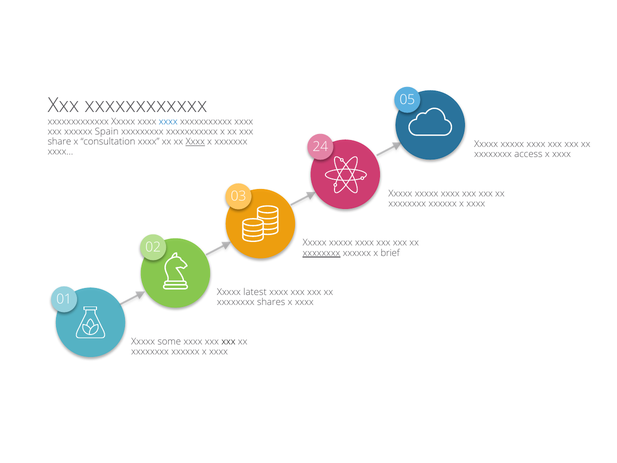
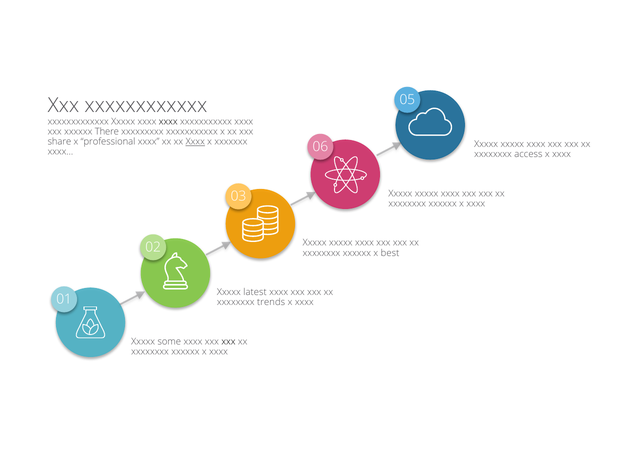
xxxx at (168, 121) colour: blue -> black
Spain: Spain -> There
consultation: consultation -> professional
24: 24 -> 06
xxxxxxxx at (322, 253) underline: present -> none
brief: brief -> best
shares: shares -> trends
